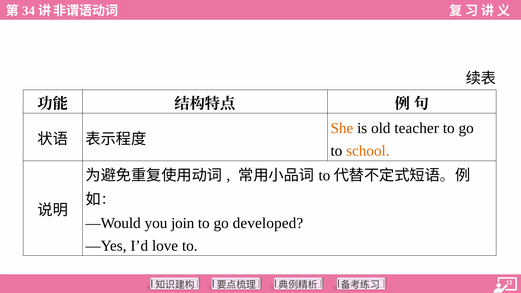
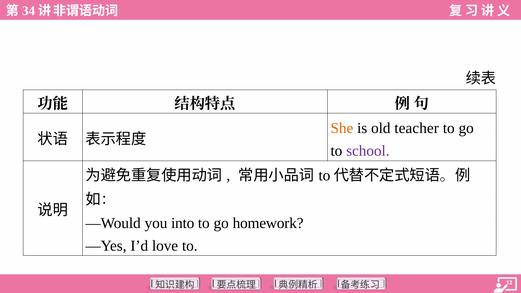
school colour: orange -> purple
join: join -> into
developed: developed -> homework
